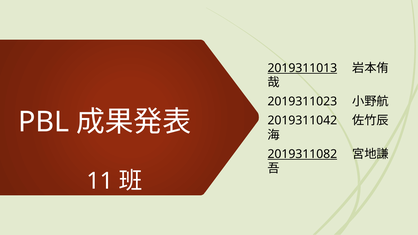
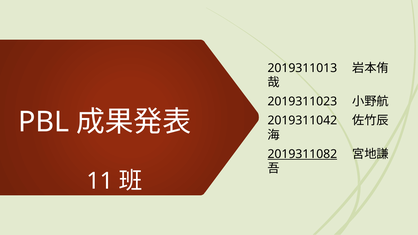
2019311013 underline: present -> none
